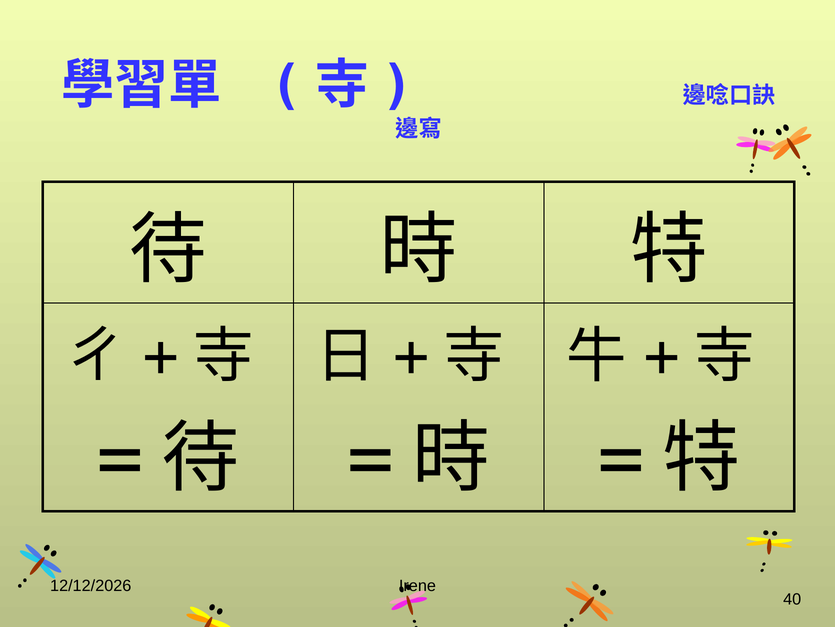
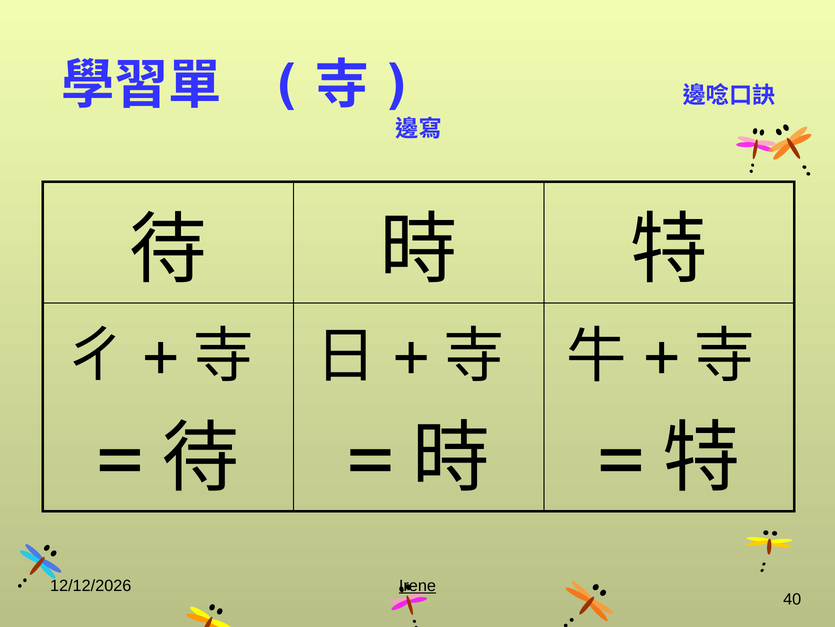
Irene underline: none -> present
